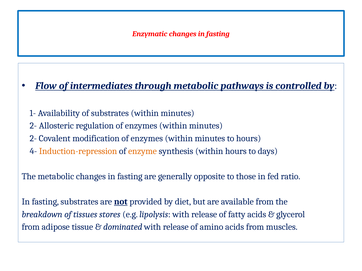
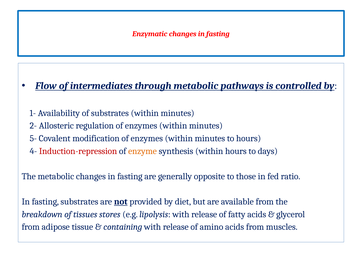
2- at (33, 139): 2- -> 5-
Induction-repression colour: orange -> red
dominated: dominated -> containing
